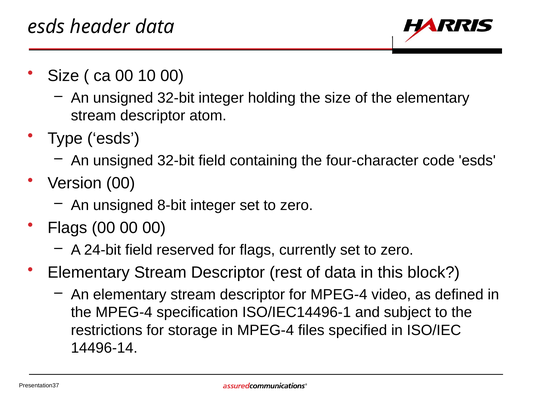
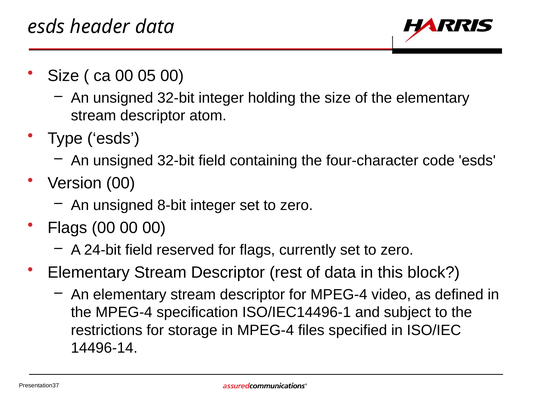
10: 10 -> 05
